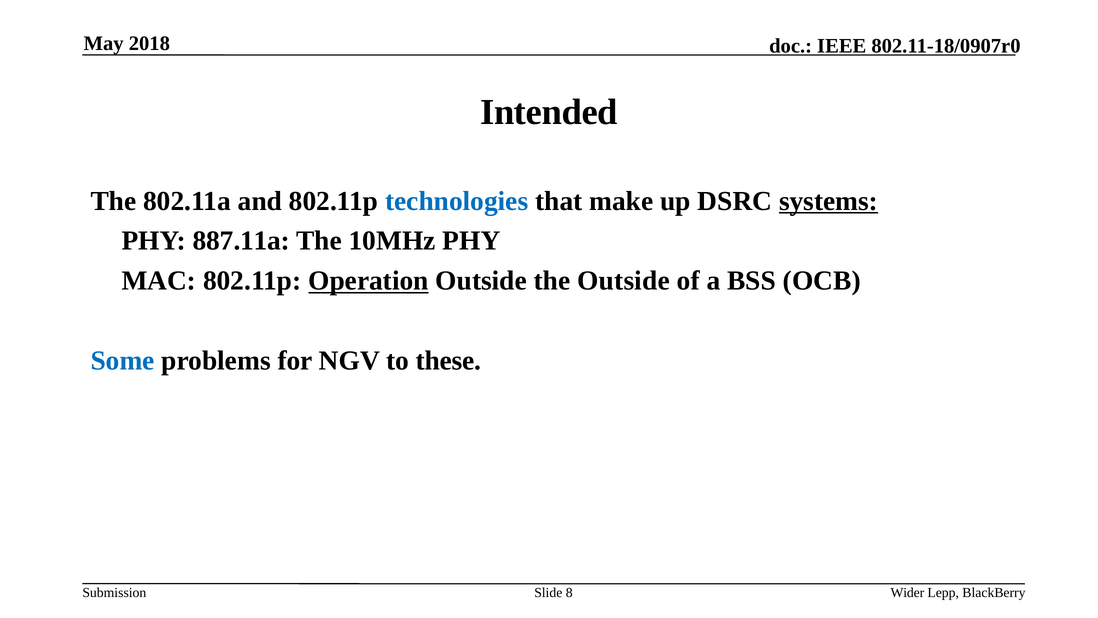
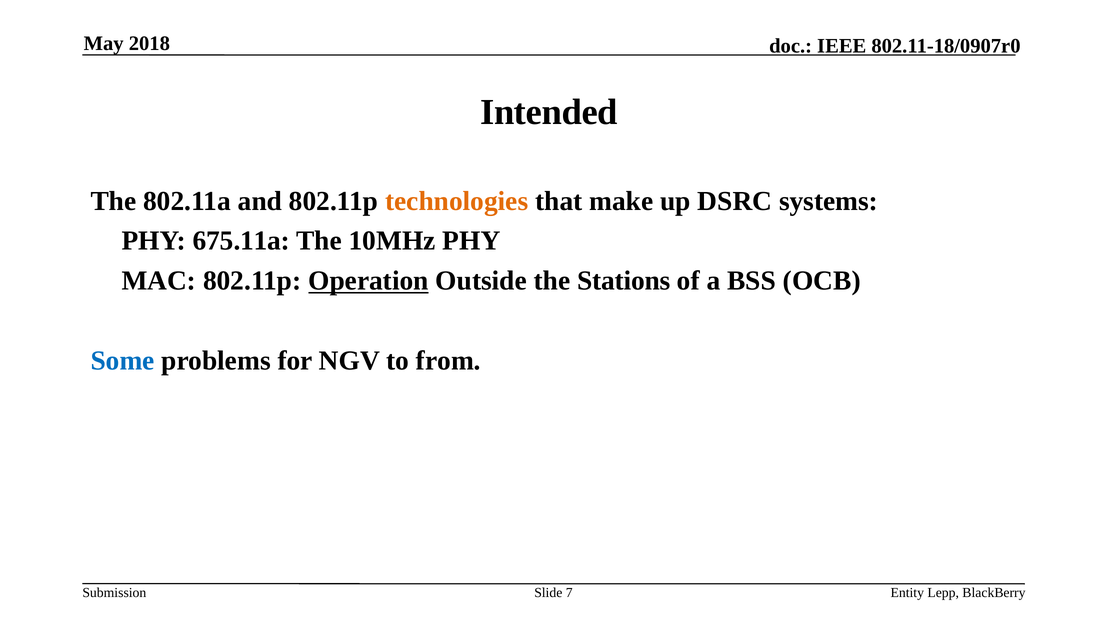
technologies colour: blue -> orange
systems underline: present -> none
887.11a: 887.11a -> 675.11a
the Outside: Outside -> Stations
these: these -> from
8: 8 -> 7
Wider: Wider -> Entity
